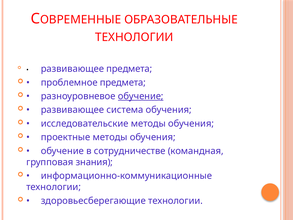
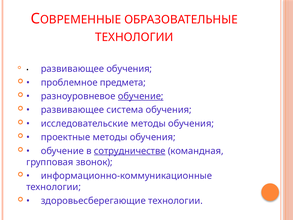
развивающее предмета: предмета -> обучения
сотрудничестве underline: none -> present
знания: знания -> звонок
